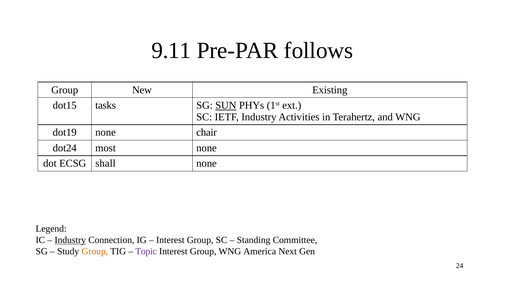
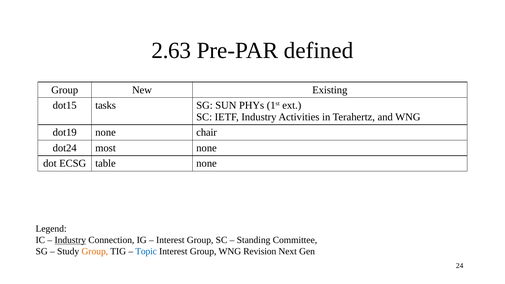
9.11: 9.11 -> 2.63
follows: follows -> defined
SUN underline: present -> none
shall: shall -> table
Topic colour: purple -> blue
America: America -> Revision
